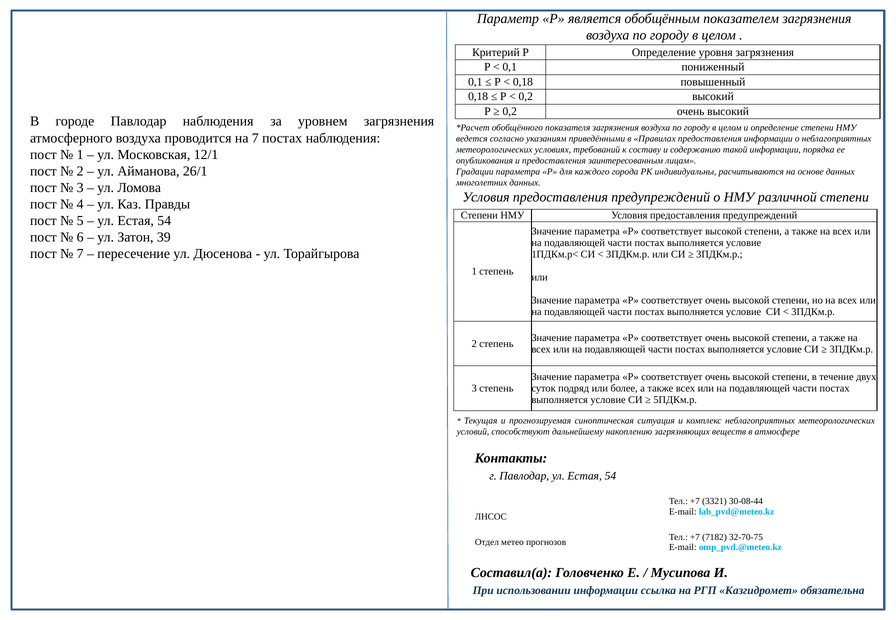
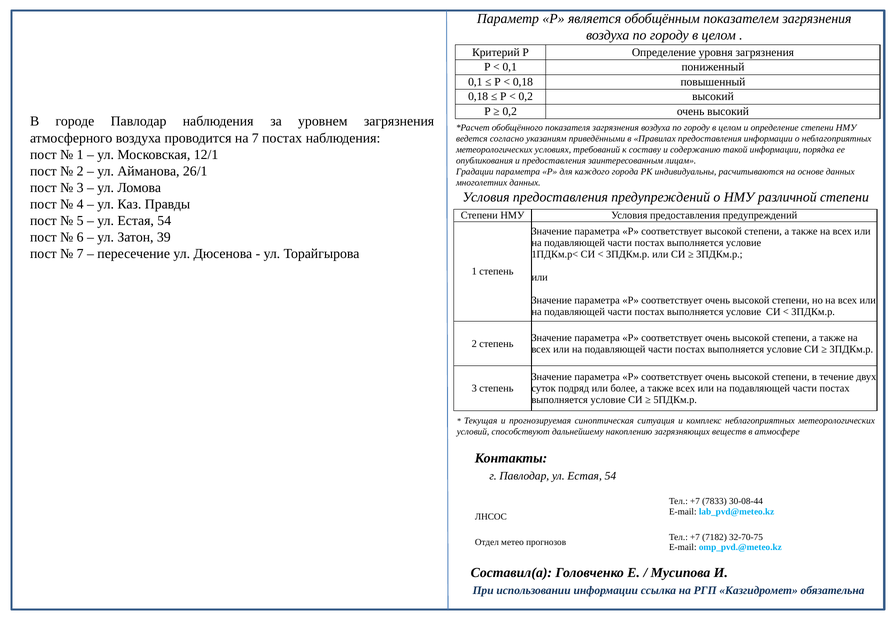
3321: 3321 -> 7833
